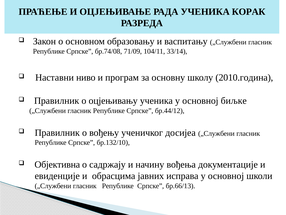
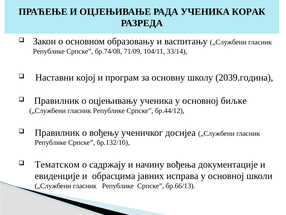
ниво: ниво -> којој
2010.година: 2010.година -> 2039.година
Објективна: Објективна -> Тематском
